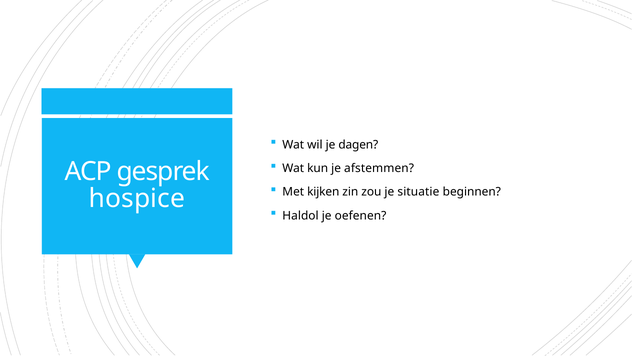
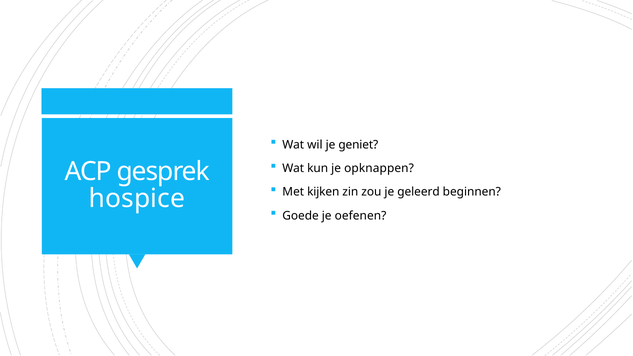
dagen: dagen -> geniet
afstemmen: afstemmen -> opknappen
situatie: situatie -> geleerd
Haldol: Haldol -> Goede
